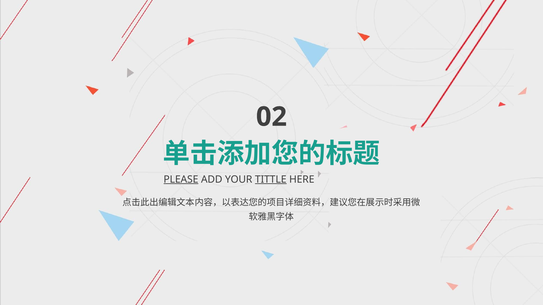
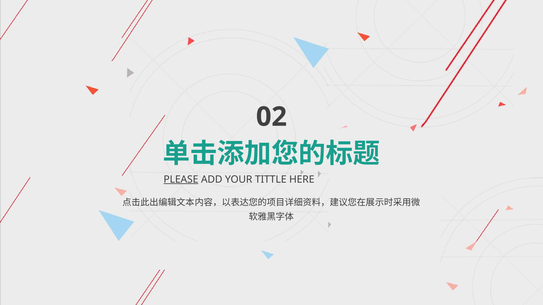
TITTLE underline: present -> none
